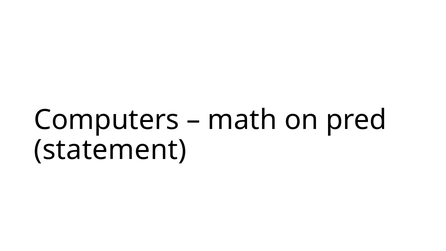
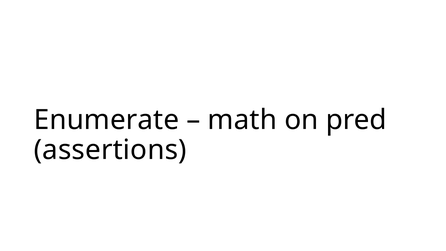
Computers: Computers -> Enumerate
statement: statement -> assertions
